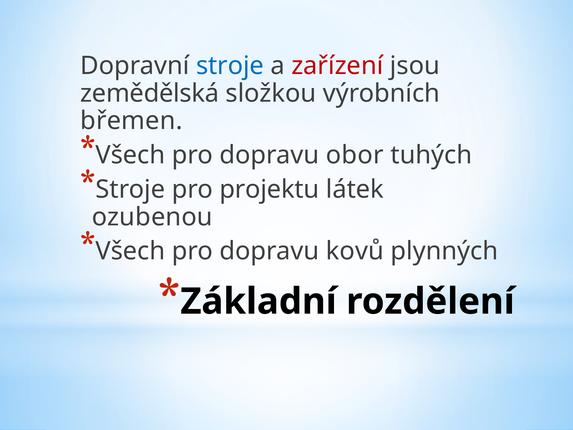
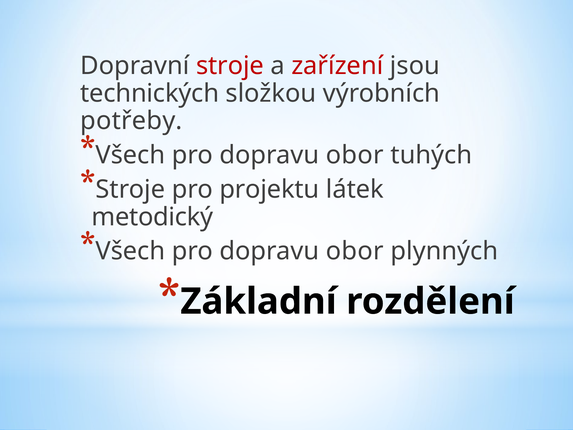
stroje at (230, 66) colour: blue -> red
zemědělská: zemědělská -> technických
břemen: břemen -> potřeby
ozubenou: ozubenou -> metodický
kovů at (355, 251): kovů -> obor
